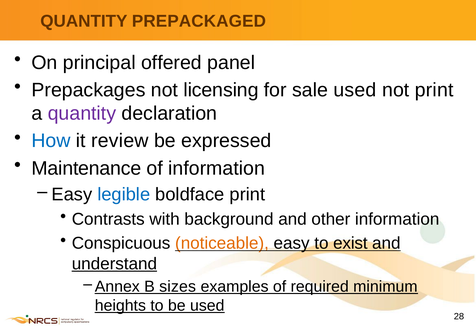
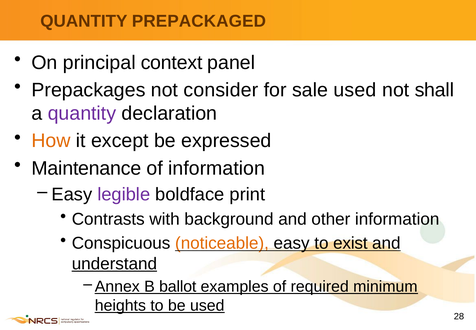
offered: offered -> context
licensing: licensing -> consider
not print: print -> shall
How colour: blue -> orange
review: review -> except
legible colour: blue -> purple
sizes: sizes -> ballot
